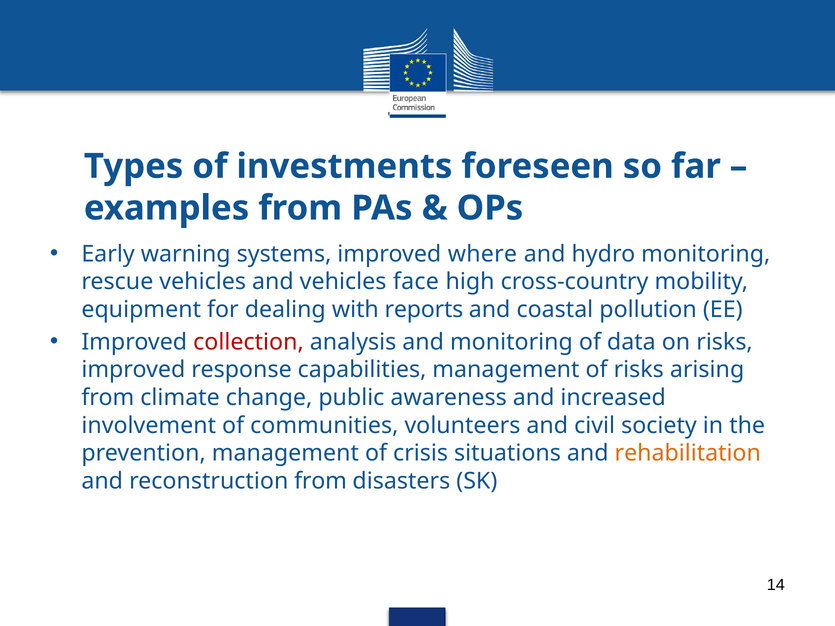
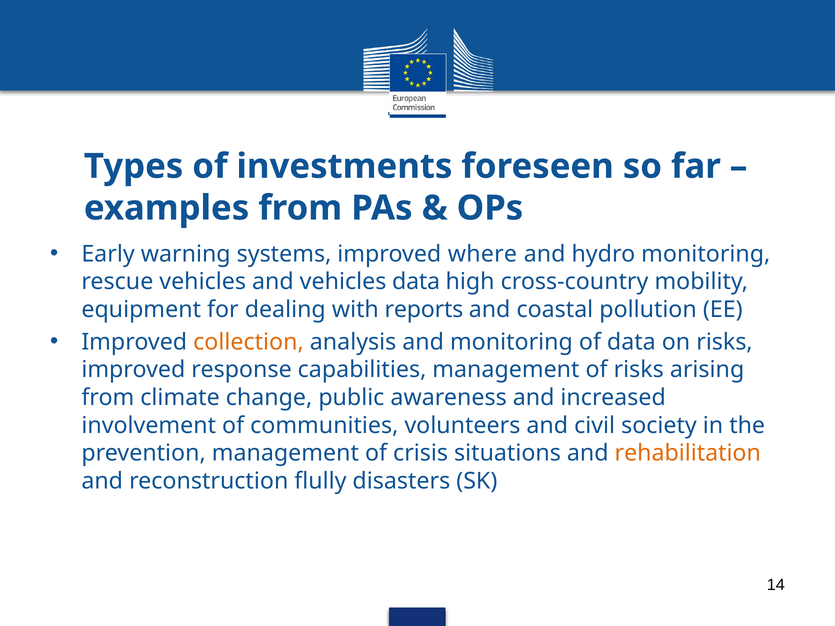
vehicles face: face -> data
collection colour: red -> orange
reconstruction from: from -> flully
